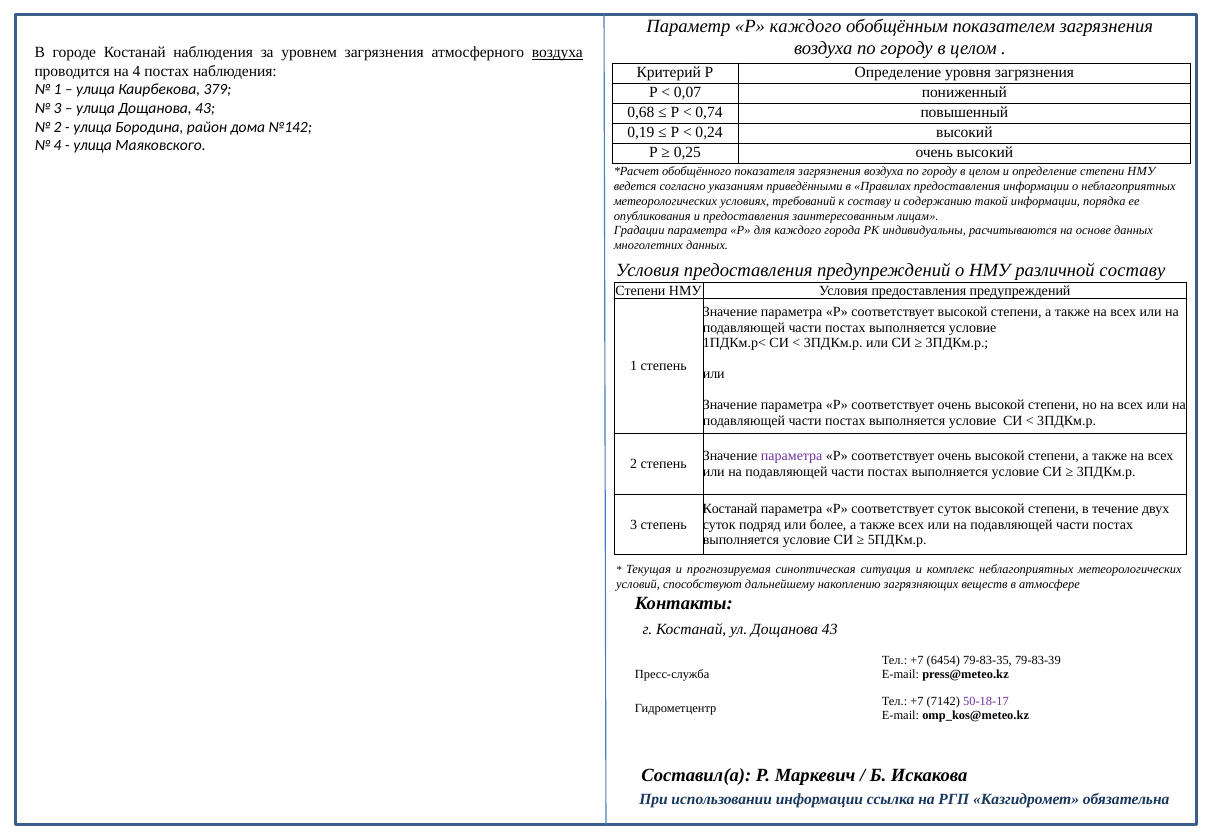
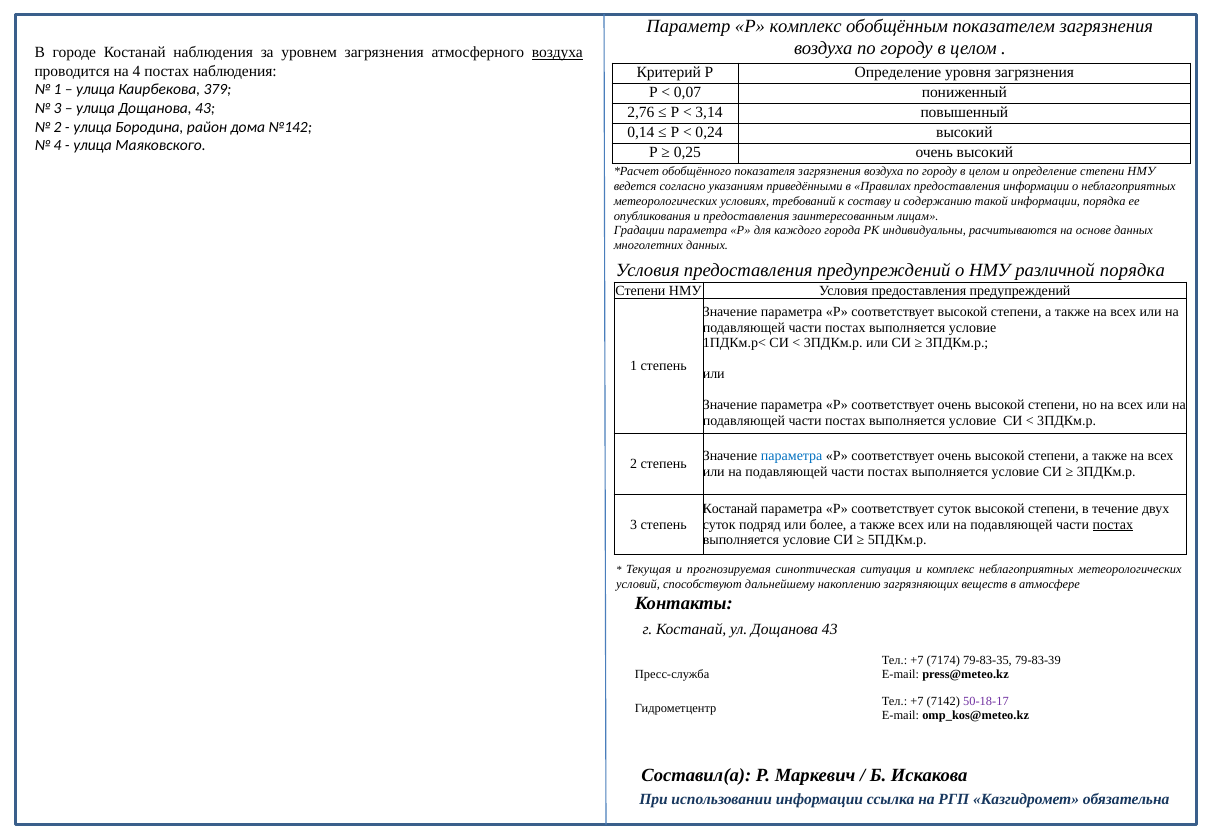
Р каждого: каждого -> комплекс
0,68: 0,68 -> 2,76
0,74: 0,74 -> 3,14
0,19: 0,19 -> 0,14
различной составу: составу -> порядка
параметра at (792, 456) colour: purple -> blue
постах at (1113, 524) underline: none -> present
6454: 6454 -> 7174
